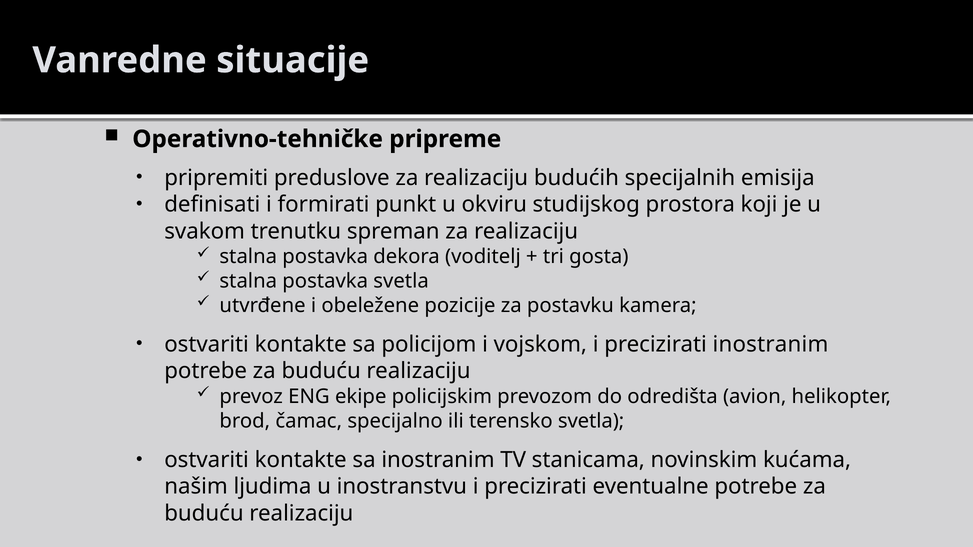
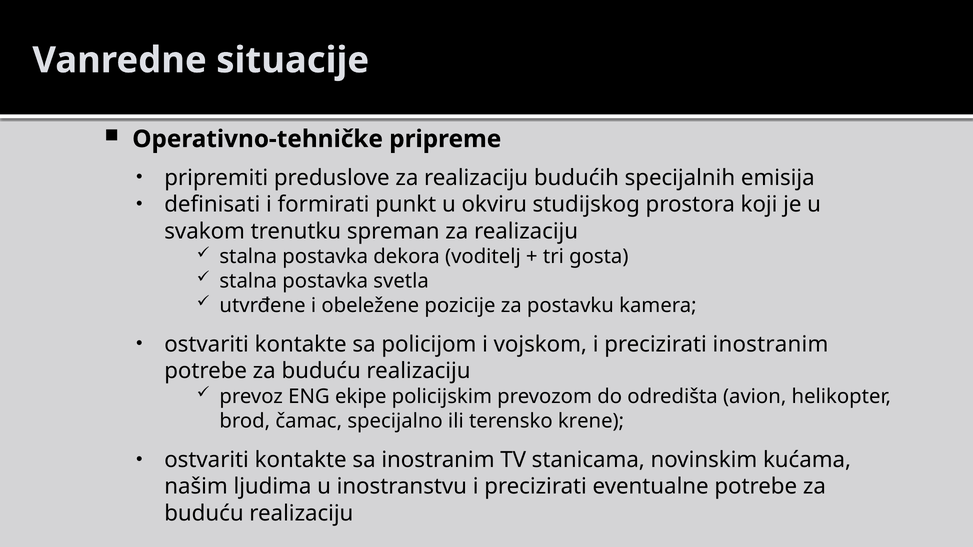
terensko svetla: svetla -> krene
